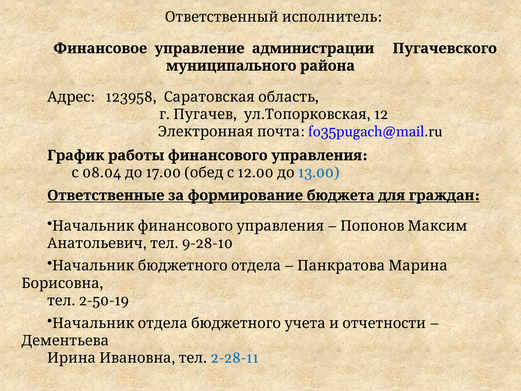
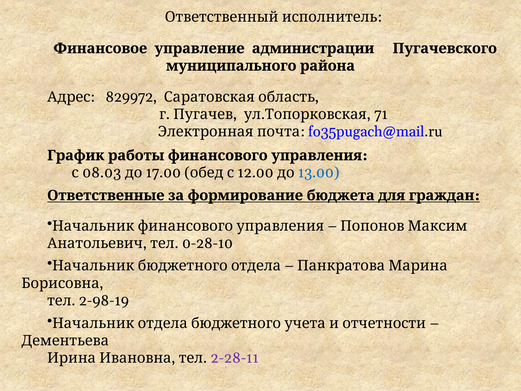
123958: 123958 -> 829972
12: 12 -> 71
08.04: 08.04 -> 08.03
9-28-10: 9-28-10 -> 0-28-10
2-50-19: 2-50-19 -> 2-98-19
2-28-11 colour: blue -> purple
